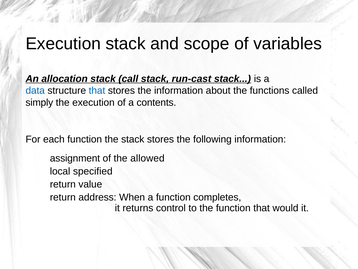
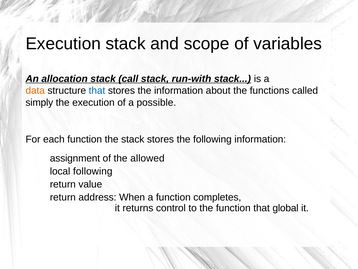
run-cast: run-cast -> run-with
data colour: blue -> orange
contents: contents -> possible
local specified: specified -> following
would: would -> global
